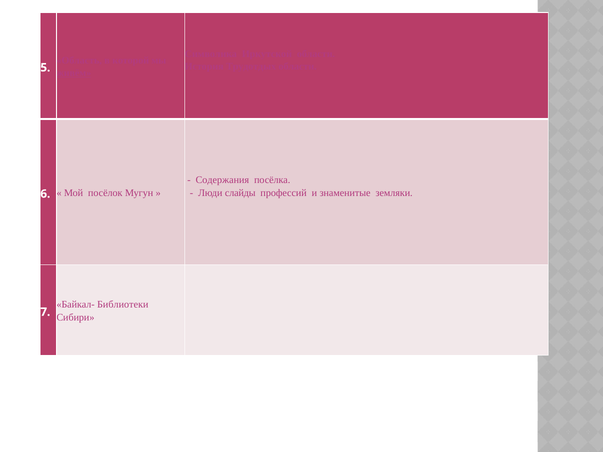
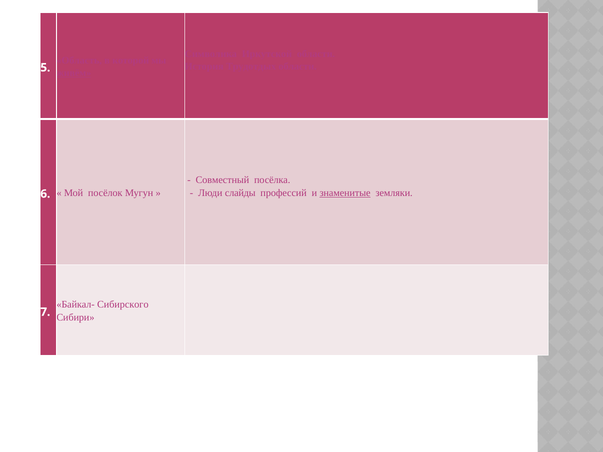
Содержания: Содержания -> Совместный
знаменитые underline: none -> present
Библиотеки: Библиотеки -> Сибирского
